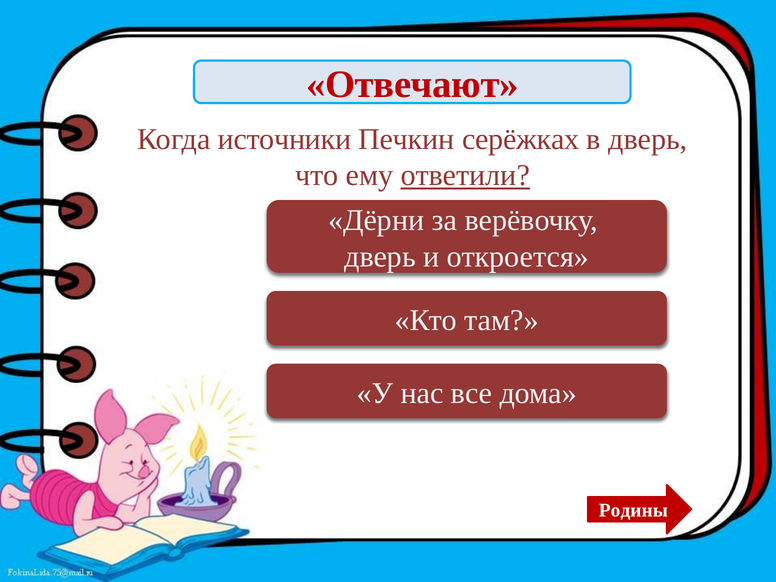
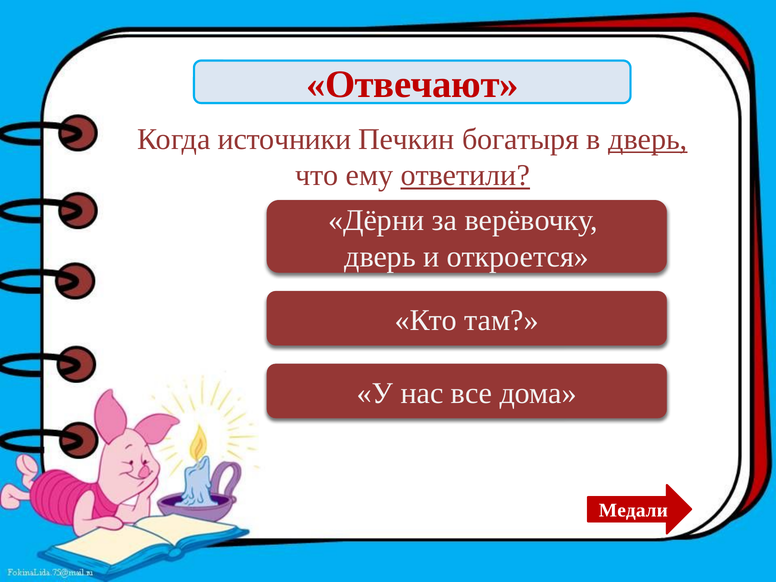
серёжках: серёжках -> богатыря
дверь at (648, 139) underline: none -> present
Родины: Родины -> Медали
